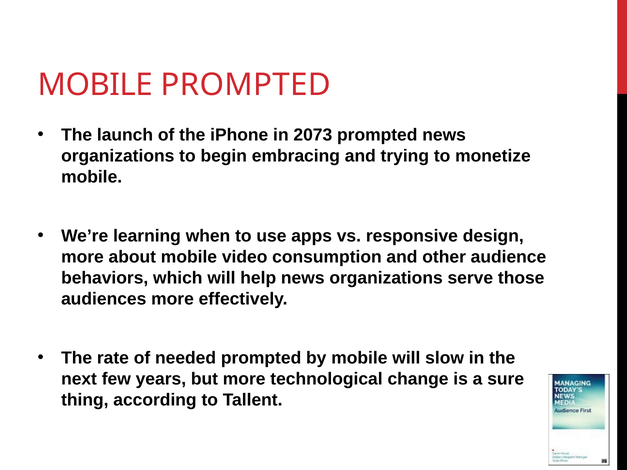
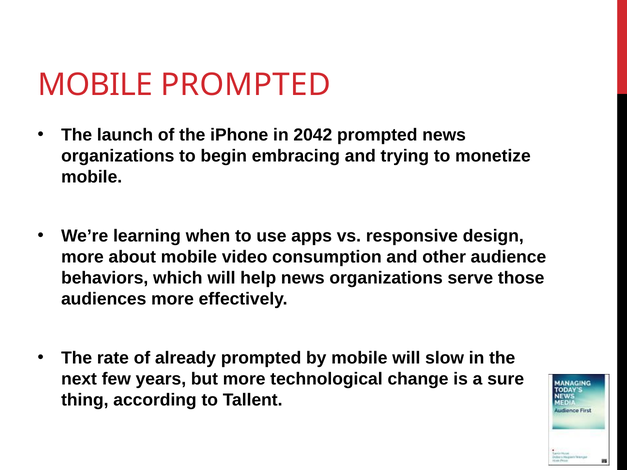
2073: 2073 -> 2042
needed: needed -> already
